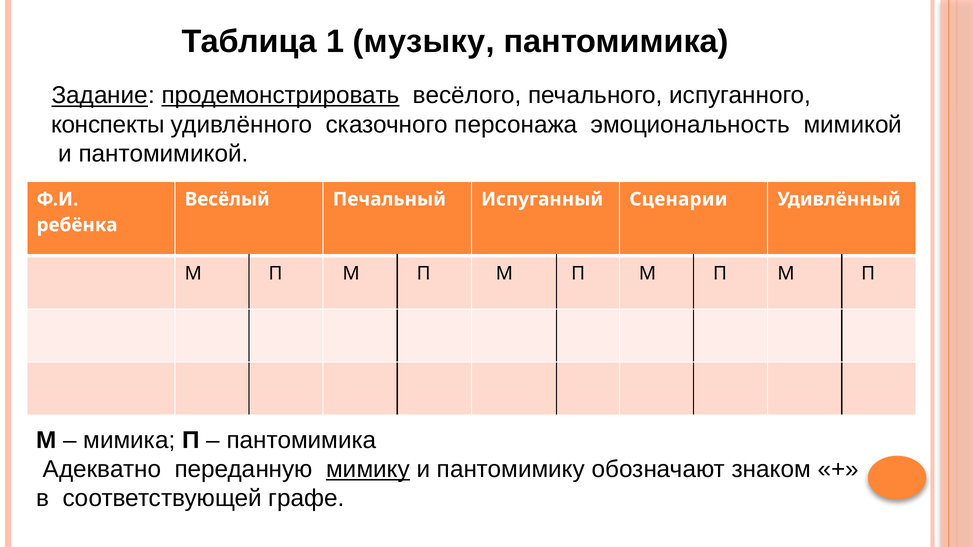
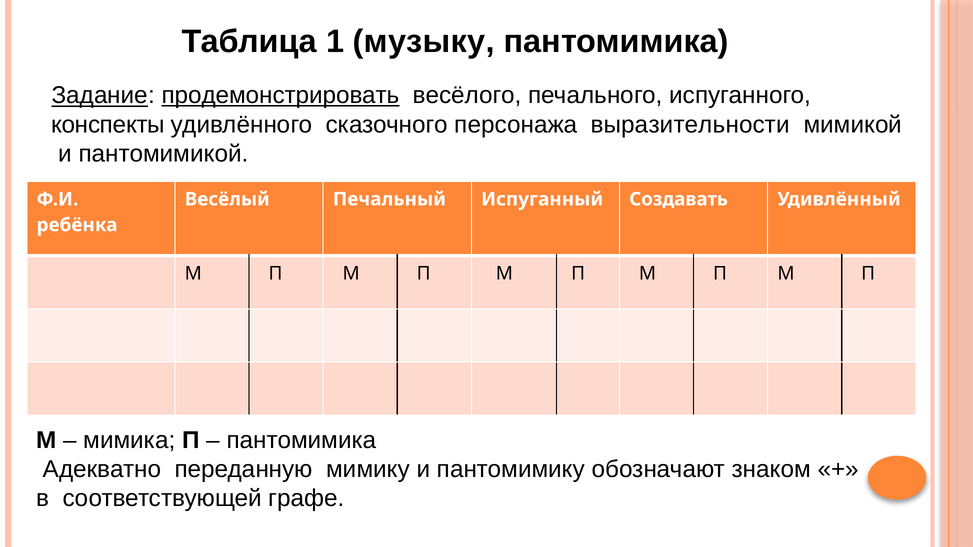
эмоциональность: эмоциональность -> выразительности
Сценарии: Сценарии -> Создавать
мимику underline: present -> none
